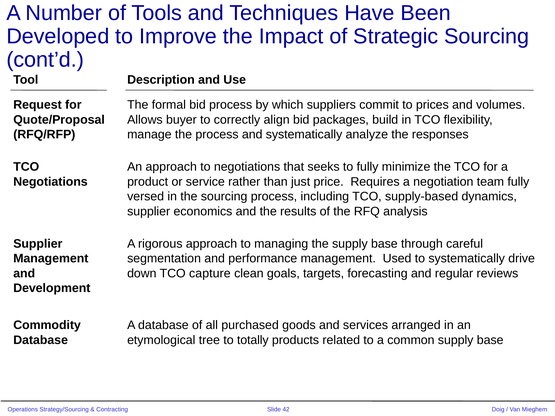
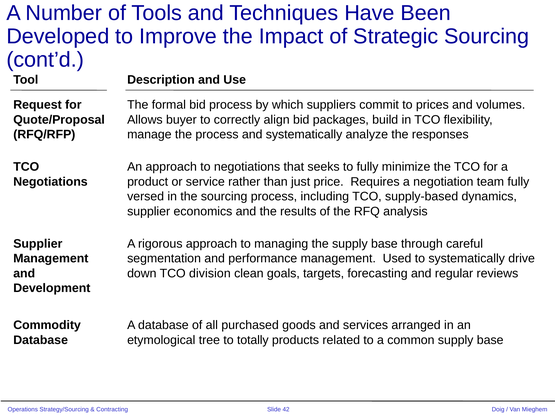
capture: capture -> division
